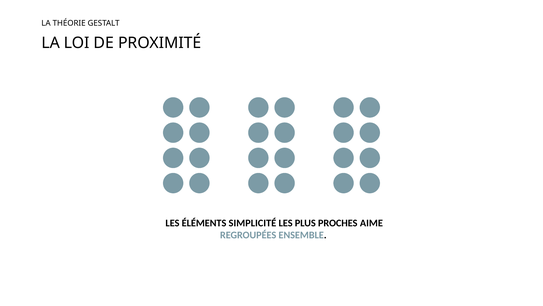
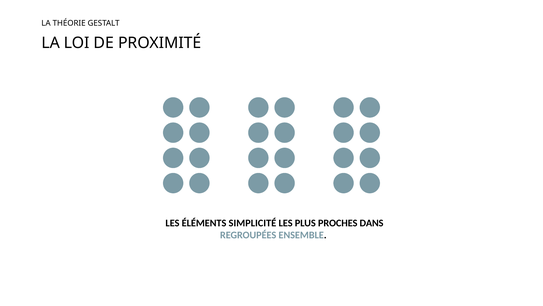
AIME: AIME -> DANS
